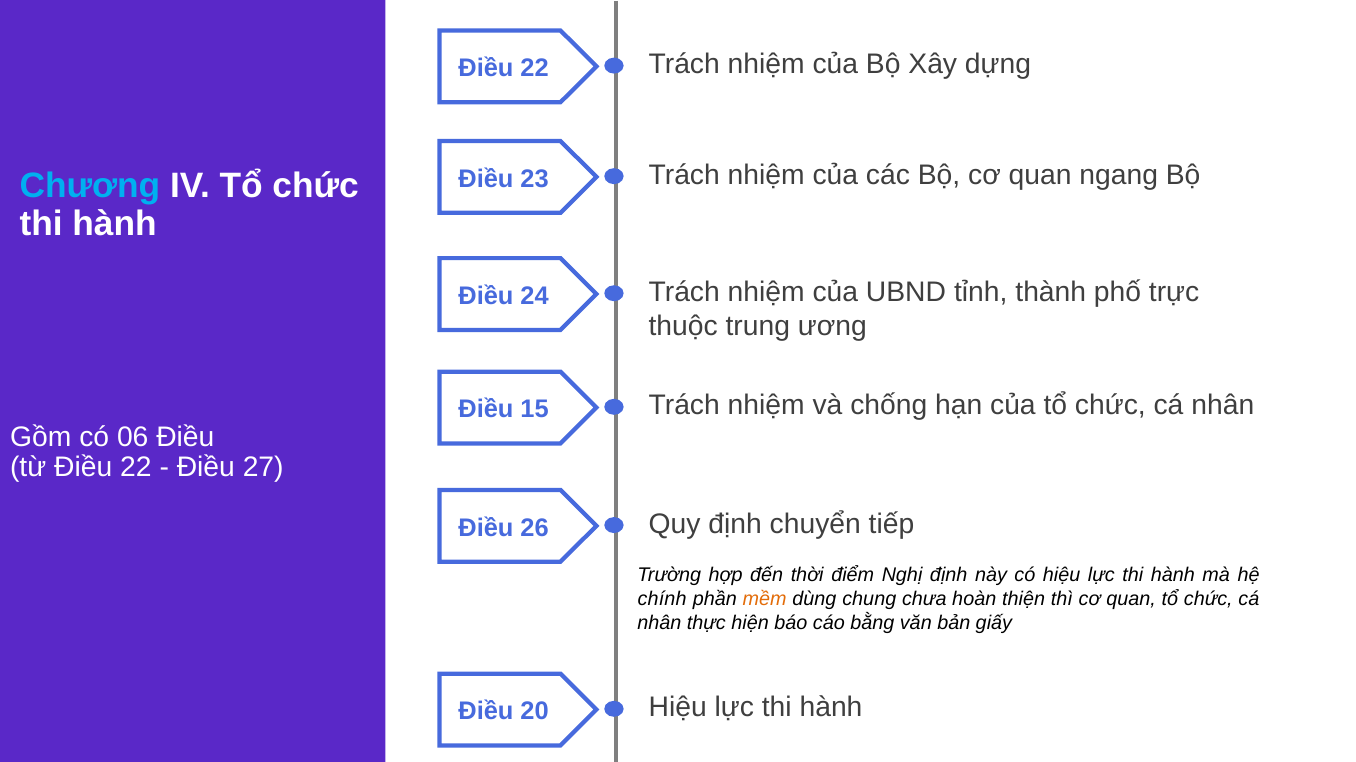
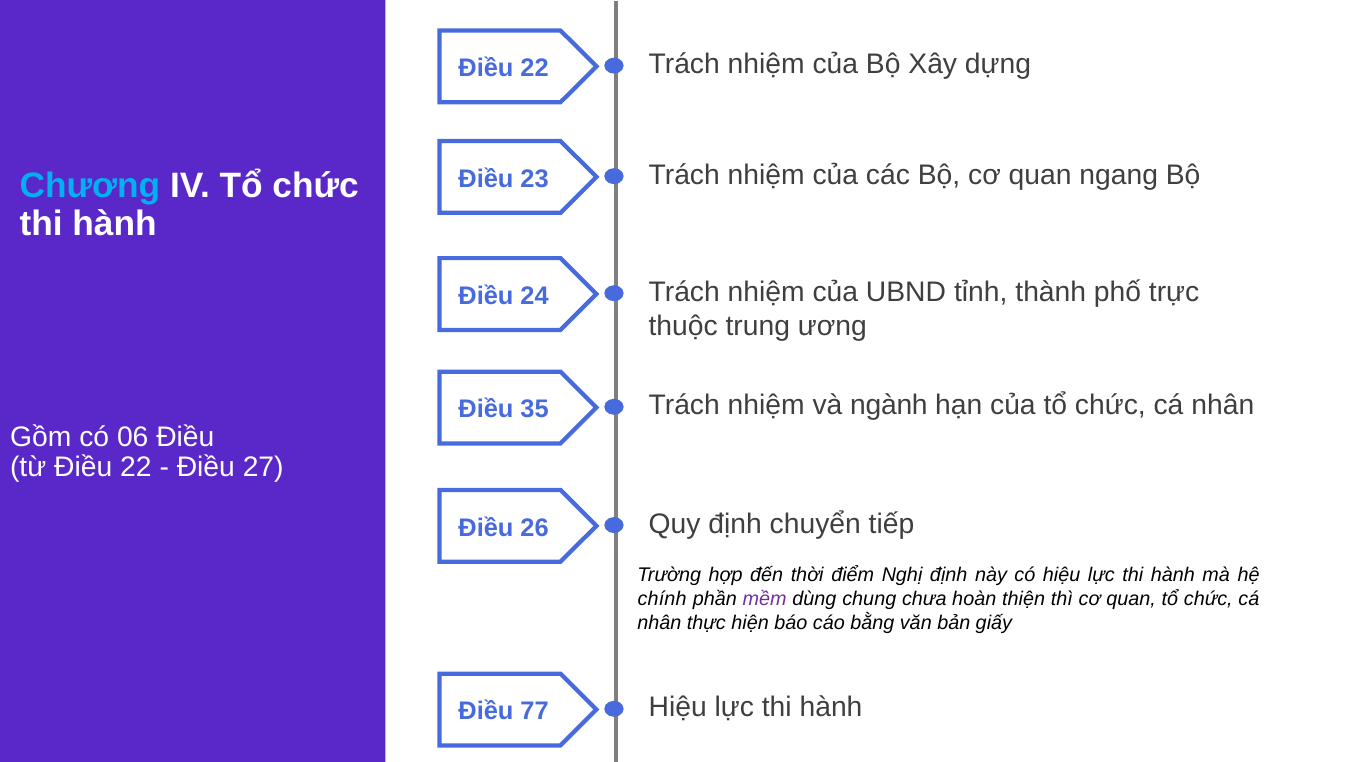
15: 15 -> 35
chống: chống -> ngành
mềm colour: orange -> purple
20: 20 -> 77
